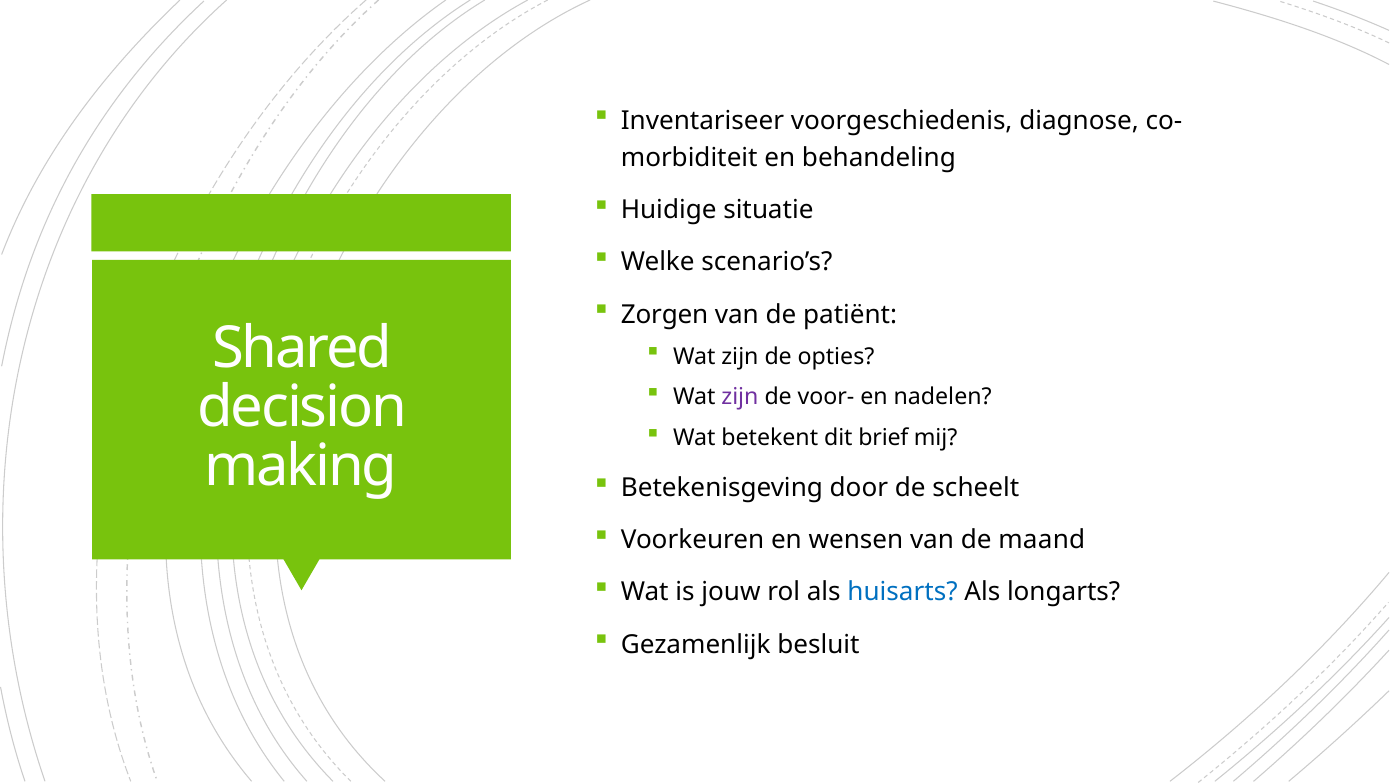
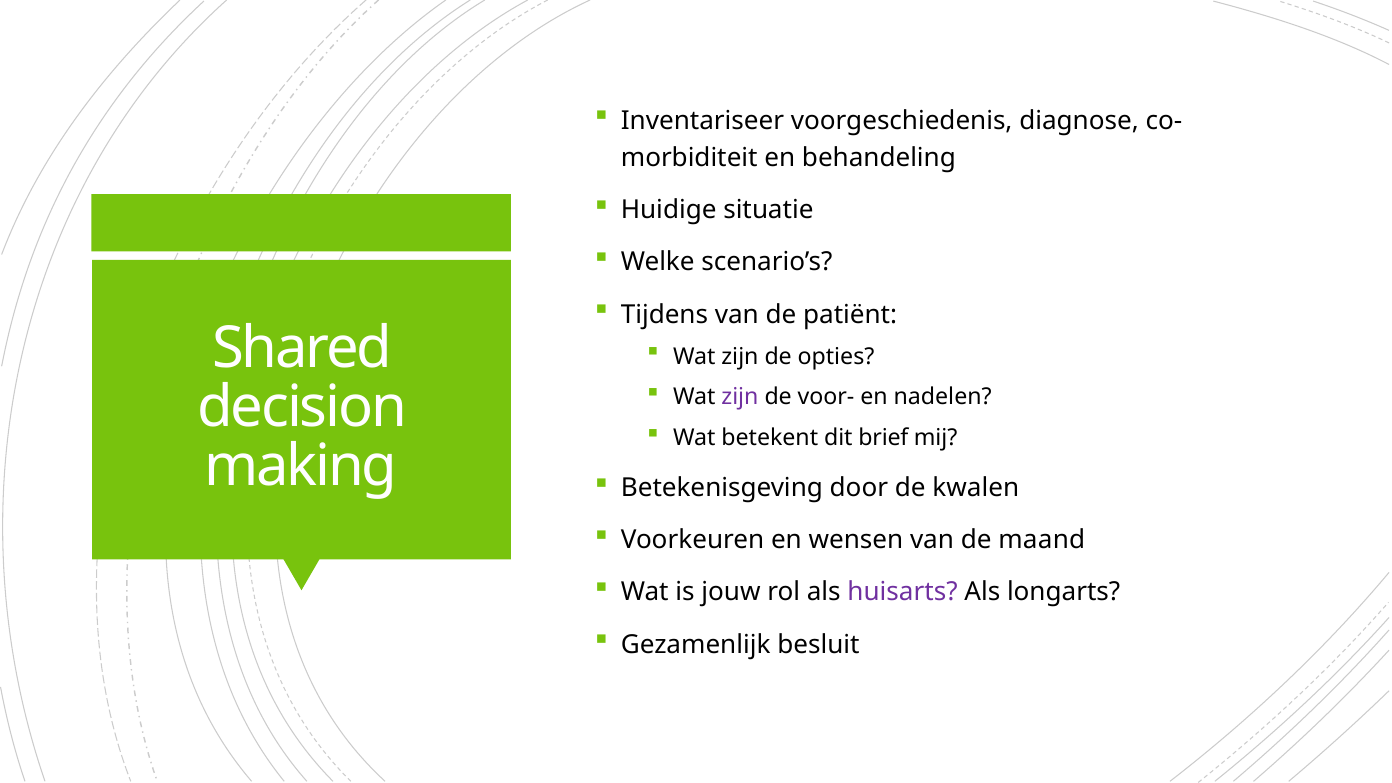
Zorgen: Zorgen -> Tijdens
scheelt: scheelt -> kwalen
huisarts colour: blue -> purple
